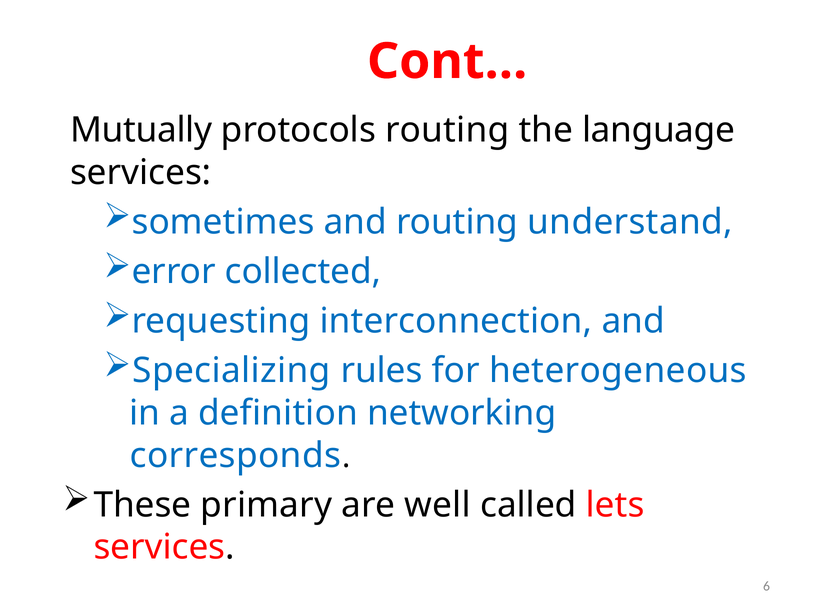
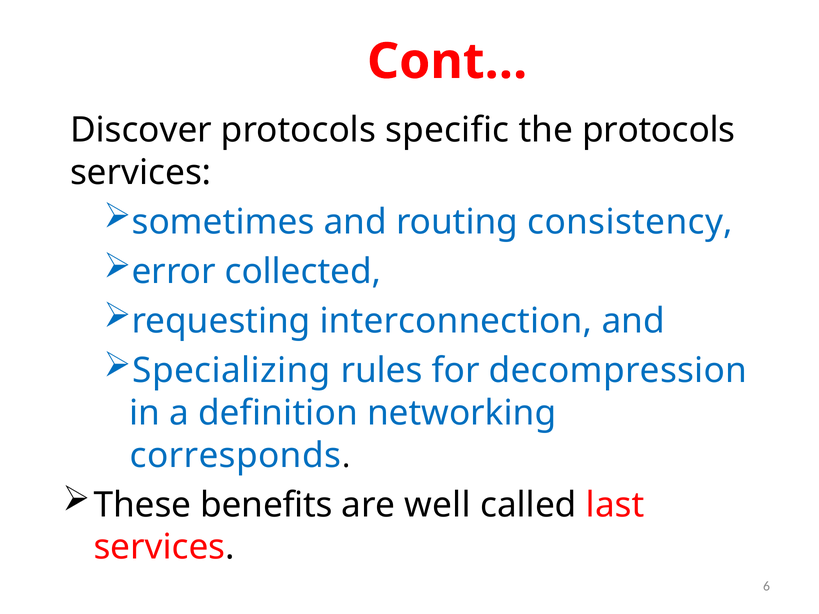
Mutually: Mutually -> Discover
protocols routing: routing -> specific
the language: language -> protocols
understand: understand -> consistency
heterogeneous: heterogeneous -> decompression
primary: primary -> benefits
lets: lets -> last
